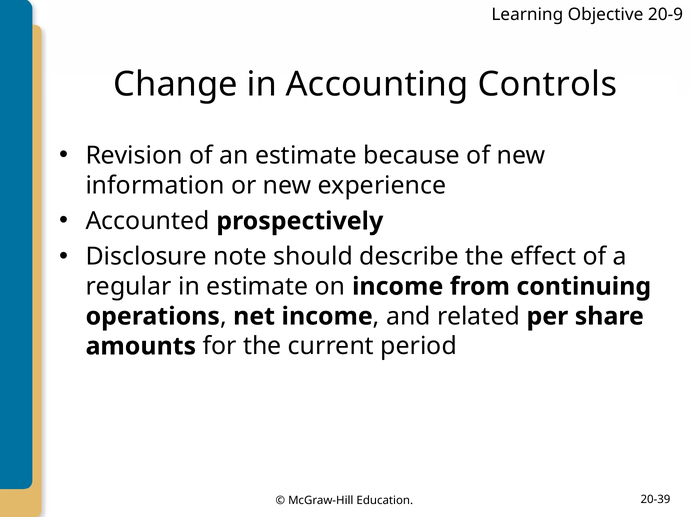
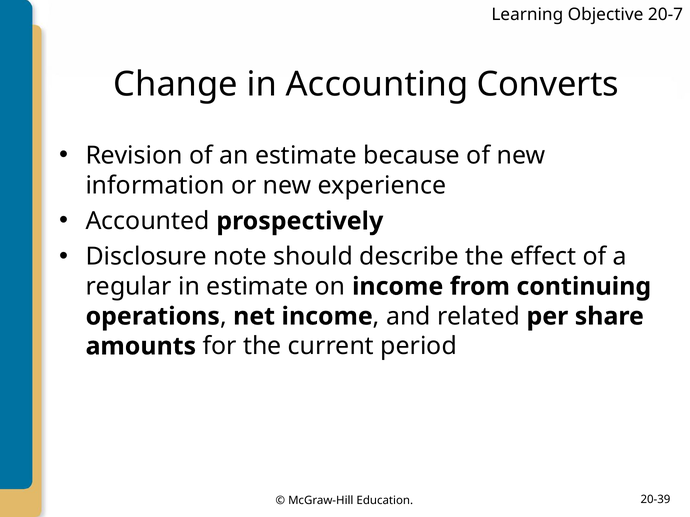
20-9: 20-9 -> 20-7
Controls: Controls -> Converts
